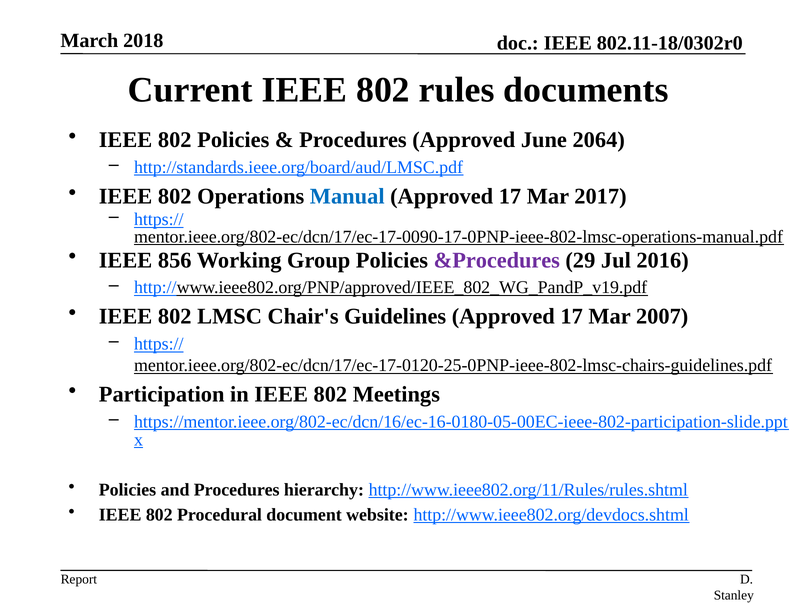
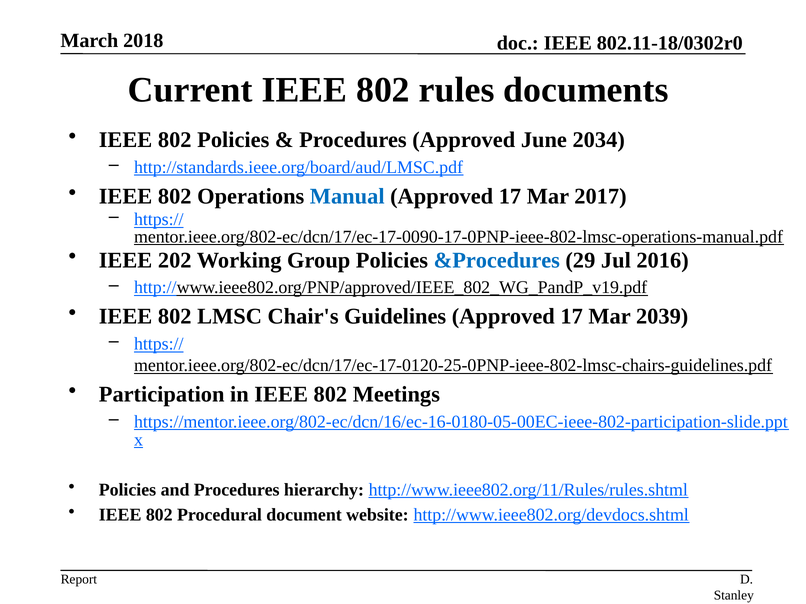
2064: 2064 -> 2034
856: 856 -> 202
&Procedures colour: purple -> blue
2007: 2007 -> 2039
